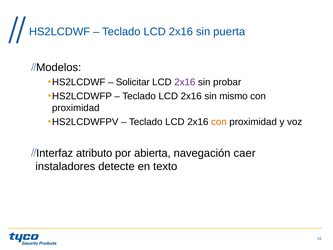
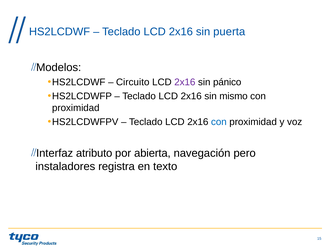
Solicitar: Solicitar -> Circuito
probar: probar -> pánico
con at (219, 122) colour: orange -> blue
caer: caer -> pero
detecte: detecte -> registra
